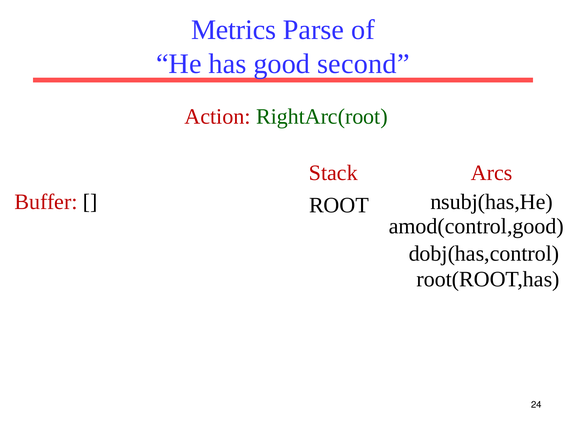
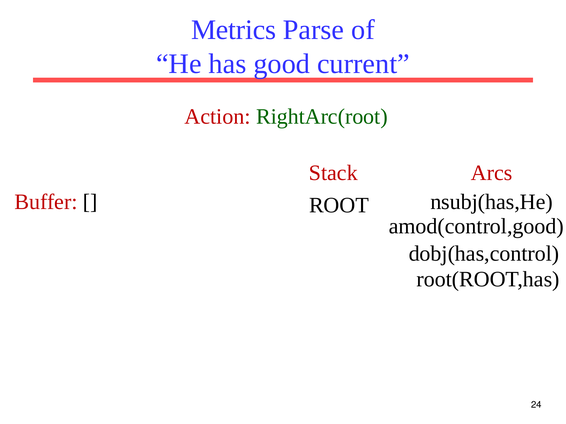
second: second -> current
